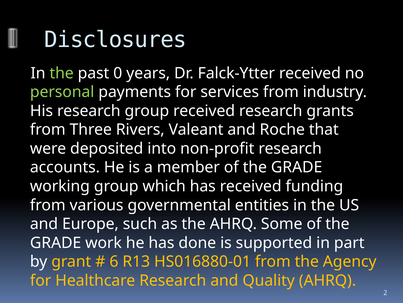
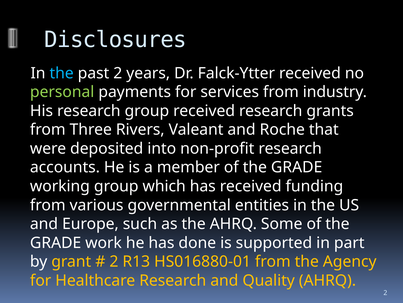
the at (62, 73) colour: light green -> light blue
past 0: 0 -> 2
6 at (114, 261): 6 -> 2
